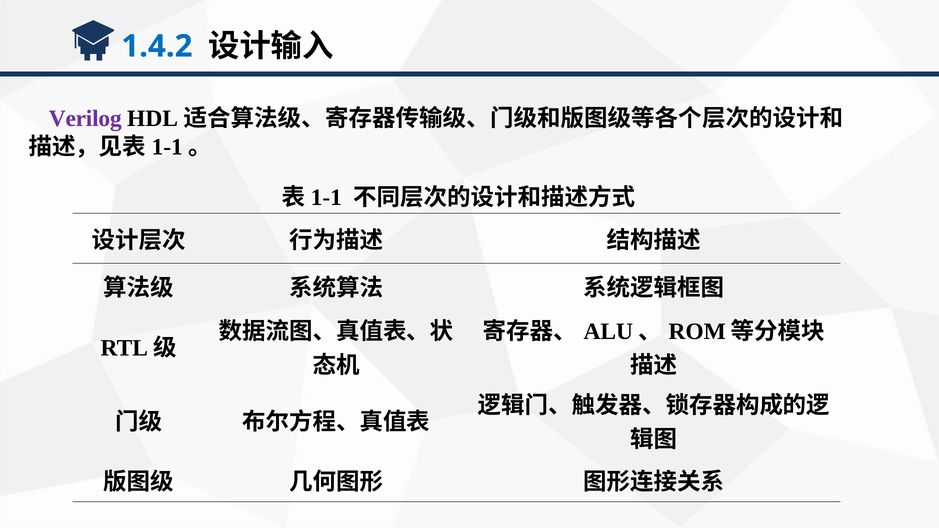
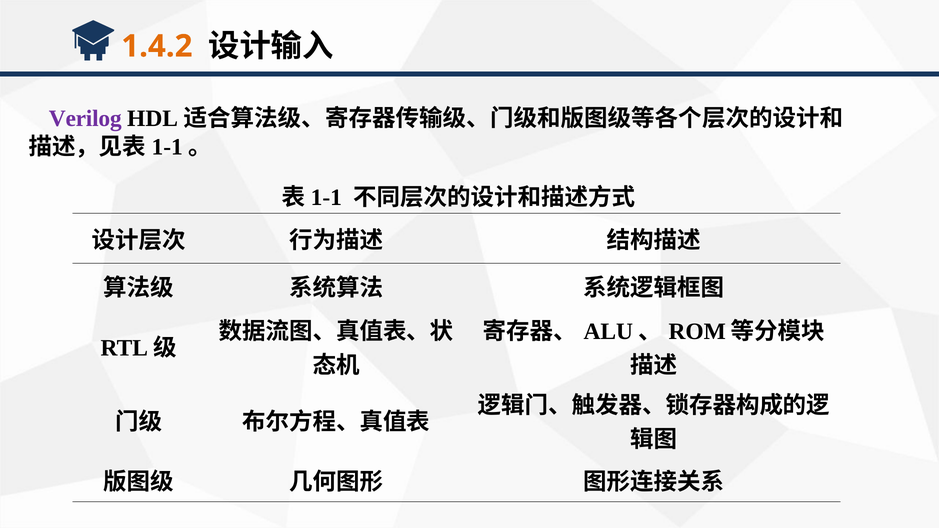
1.4.2 colour: blue -> orange
